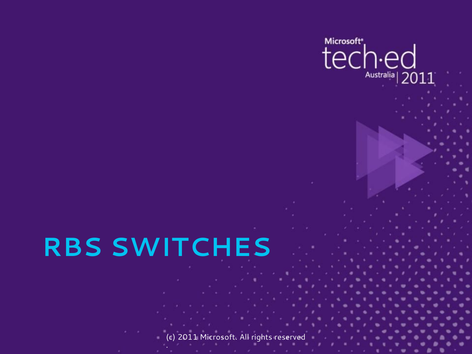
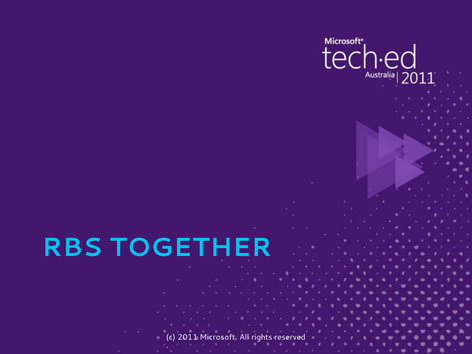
SWITCHES: SWITCHES -> TOGETHER
